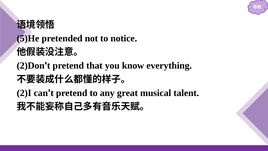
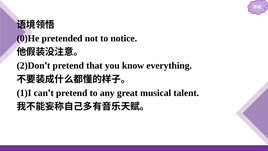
5)He: 5)He -> 0)He
2)I: 2)I -> 1)I
